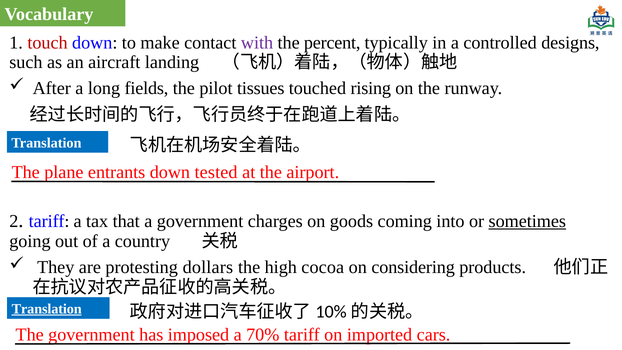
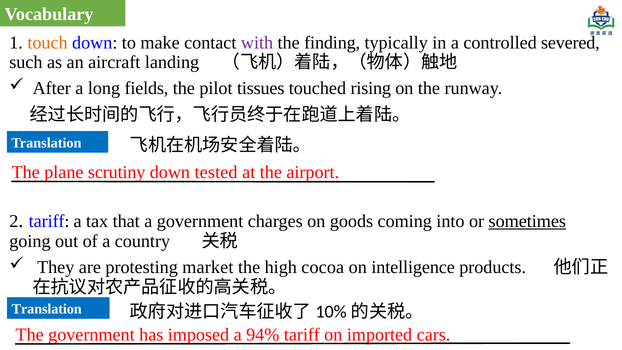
touch colour: red -> orange
percent: percent -> finding
designs: designs -> severed
entrants: entrants -> scrutiny
dollars: dollars -> market
considering: considering -> intelligence
Translation at (47, 309) underline: present -> none
70%: 70% -> 94%
